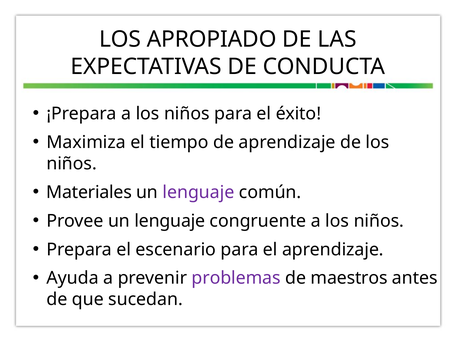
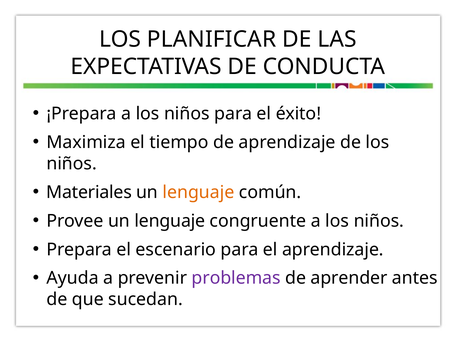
APROPIADO: APROPIADO -> PLANIFICAR
lenguaje at (198, 192) colour: purple -> orange
maestros: maestros -> aprender
